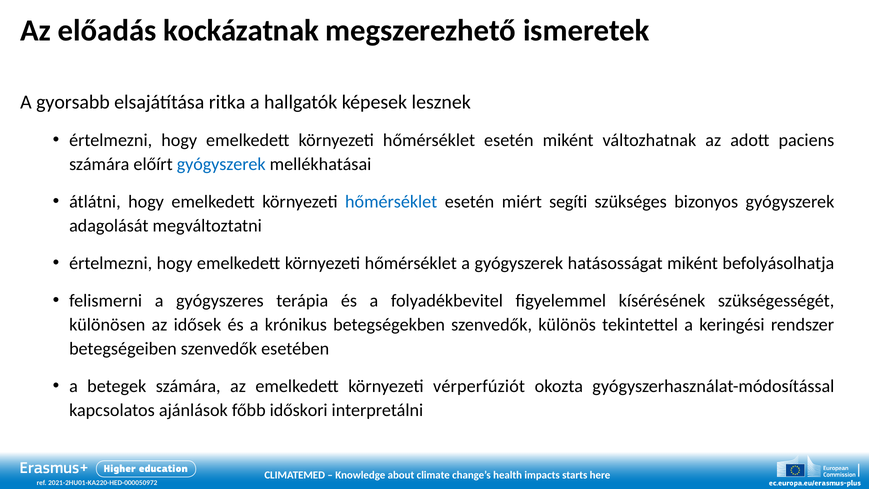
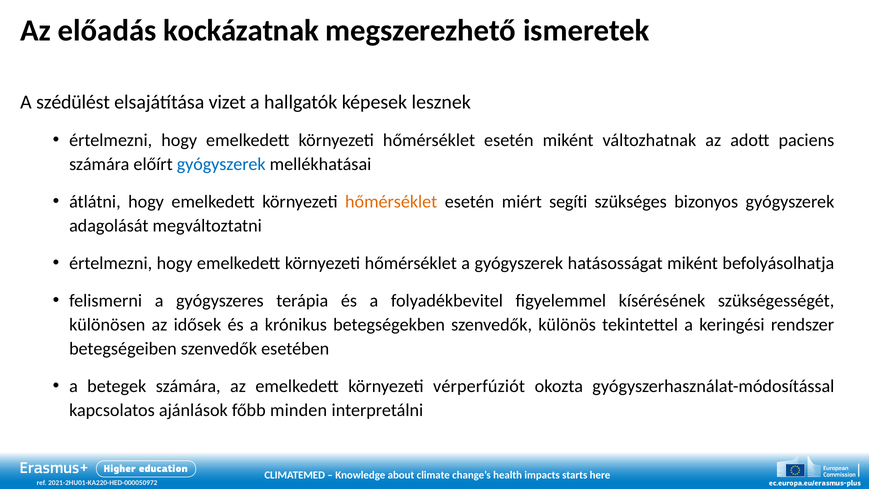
gyorsabb: gyorsabb -> szédülést
ritka: ritka -> vizet
hőmérséklet at (391, 202) colour: blue -> orange
időskori: időskori -> minden
